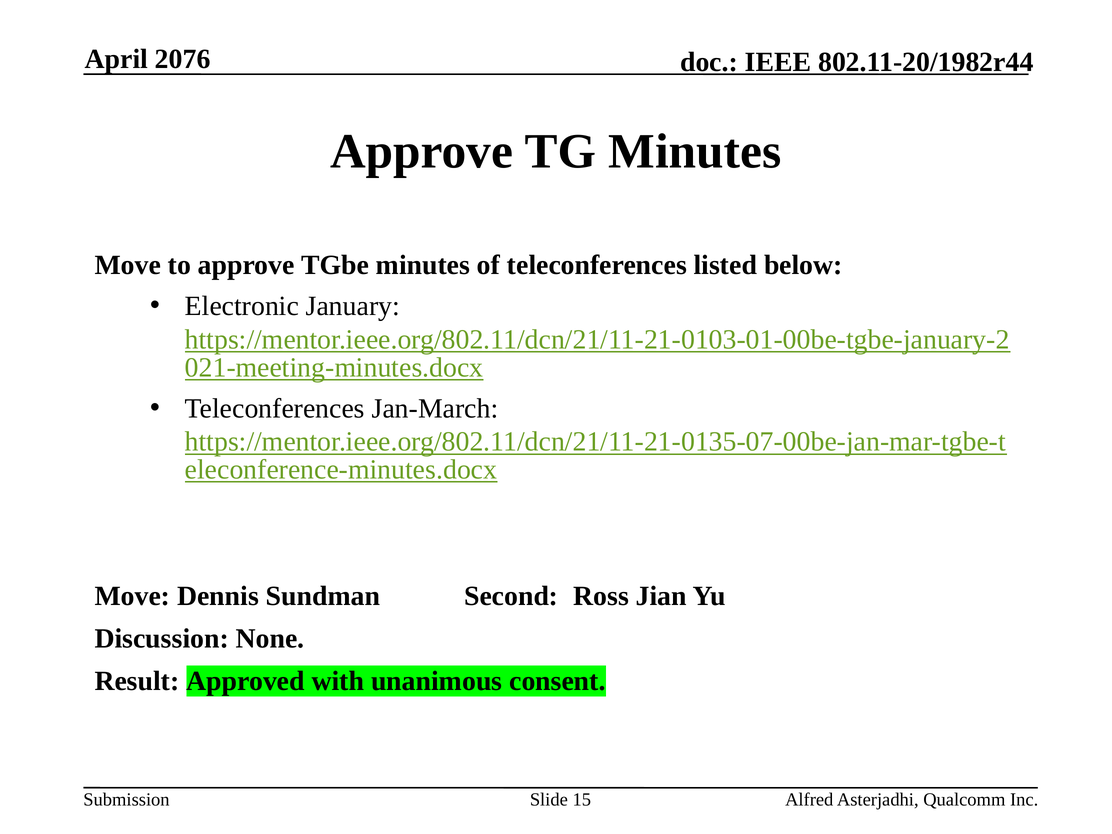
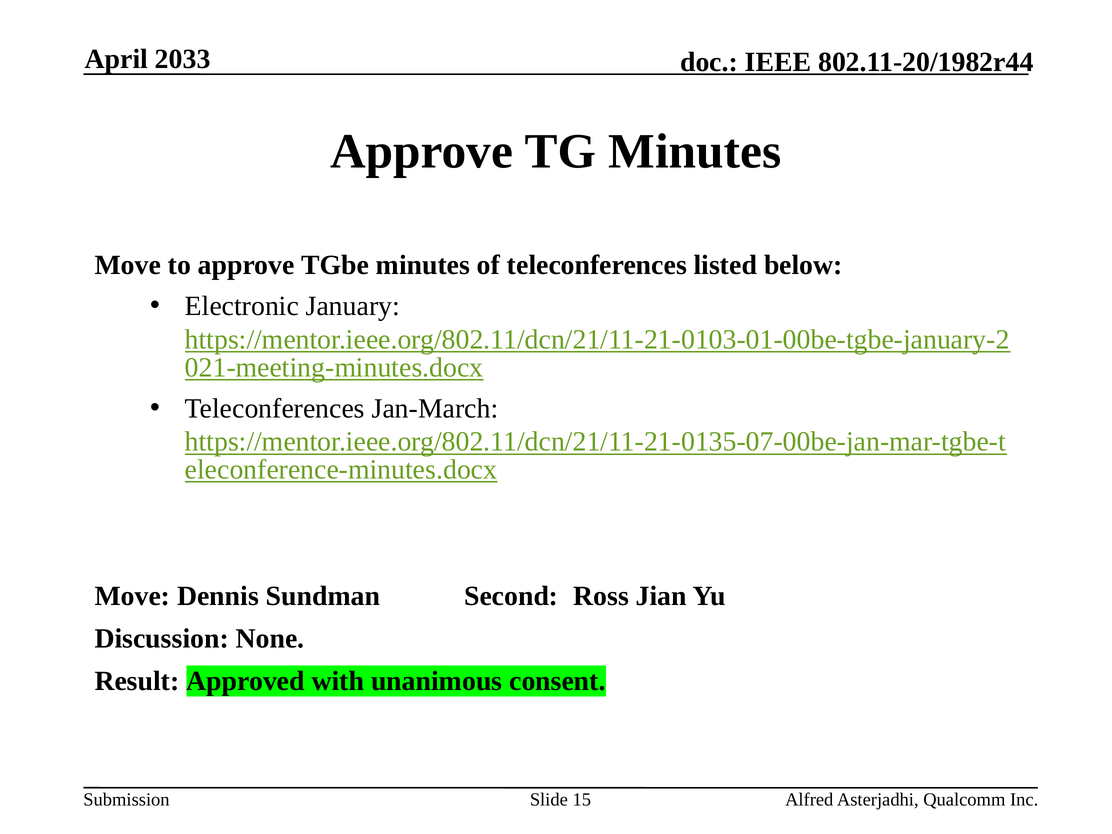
2076: 2076 -> 2033
